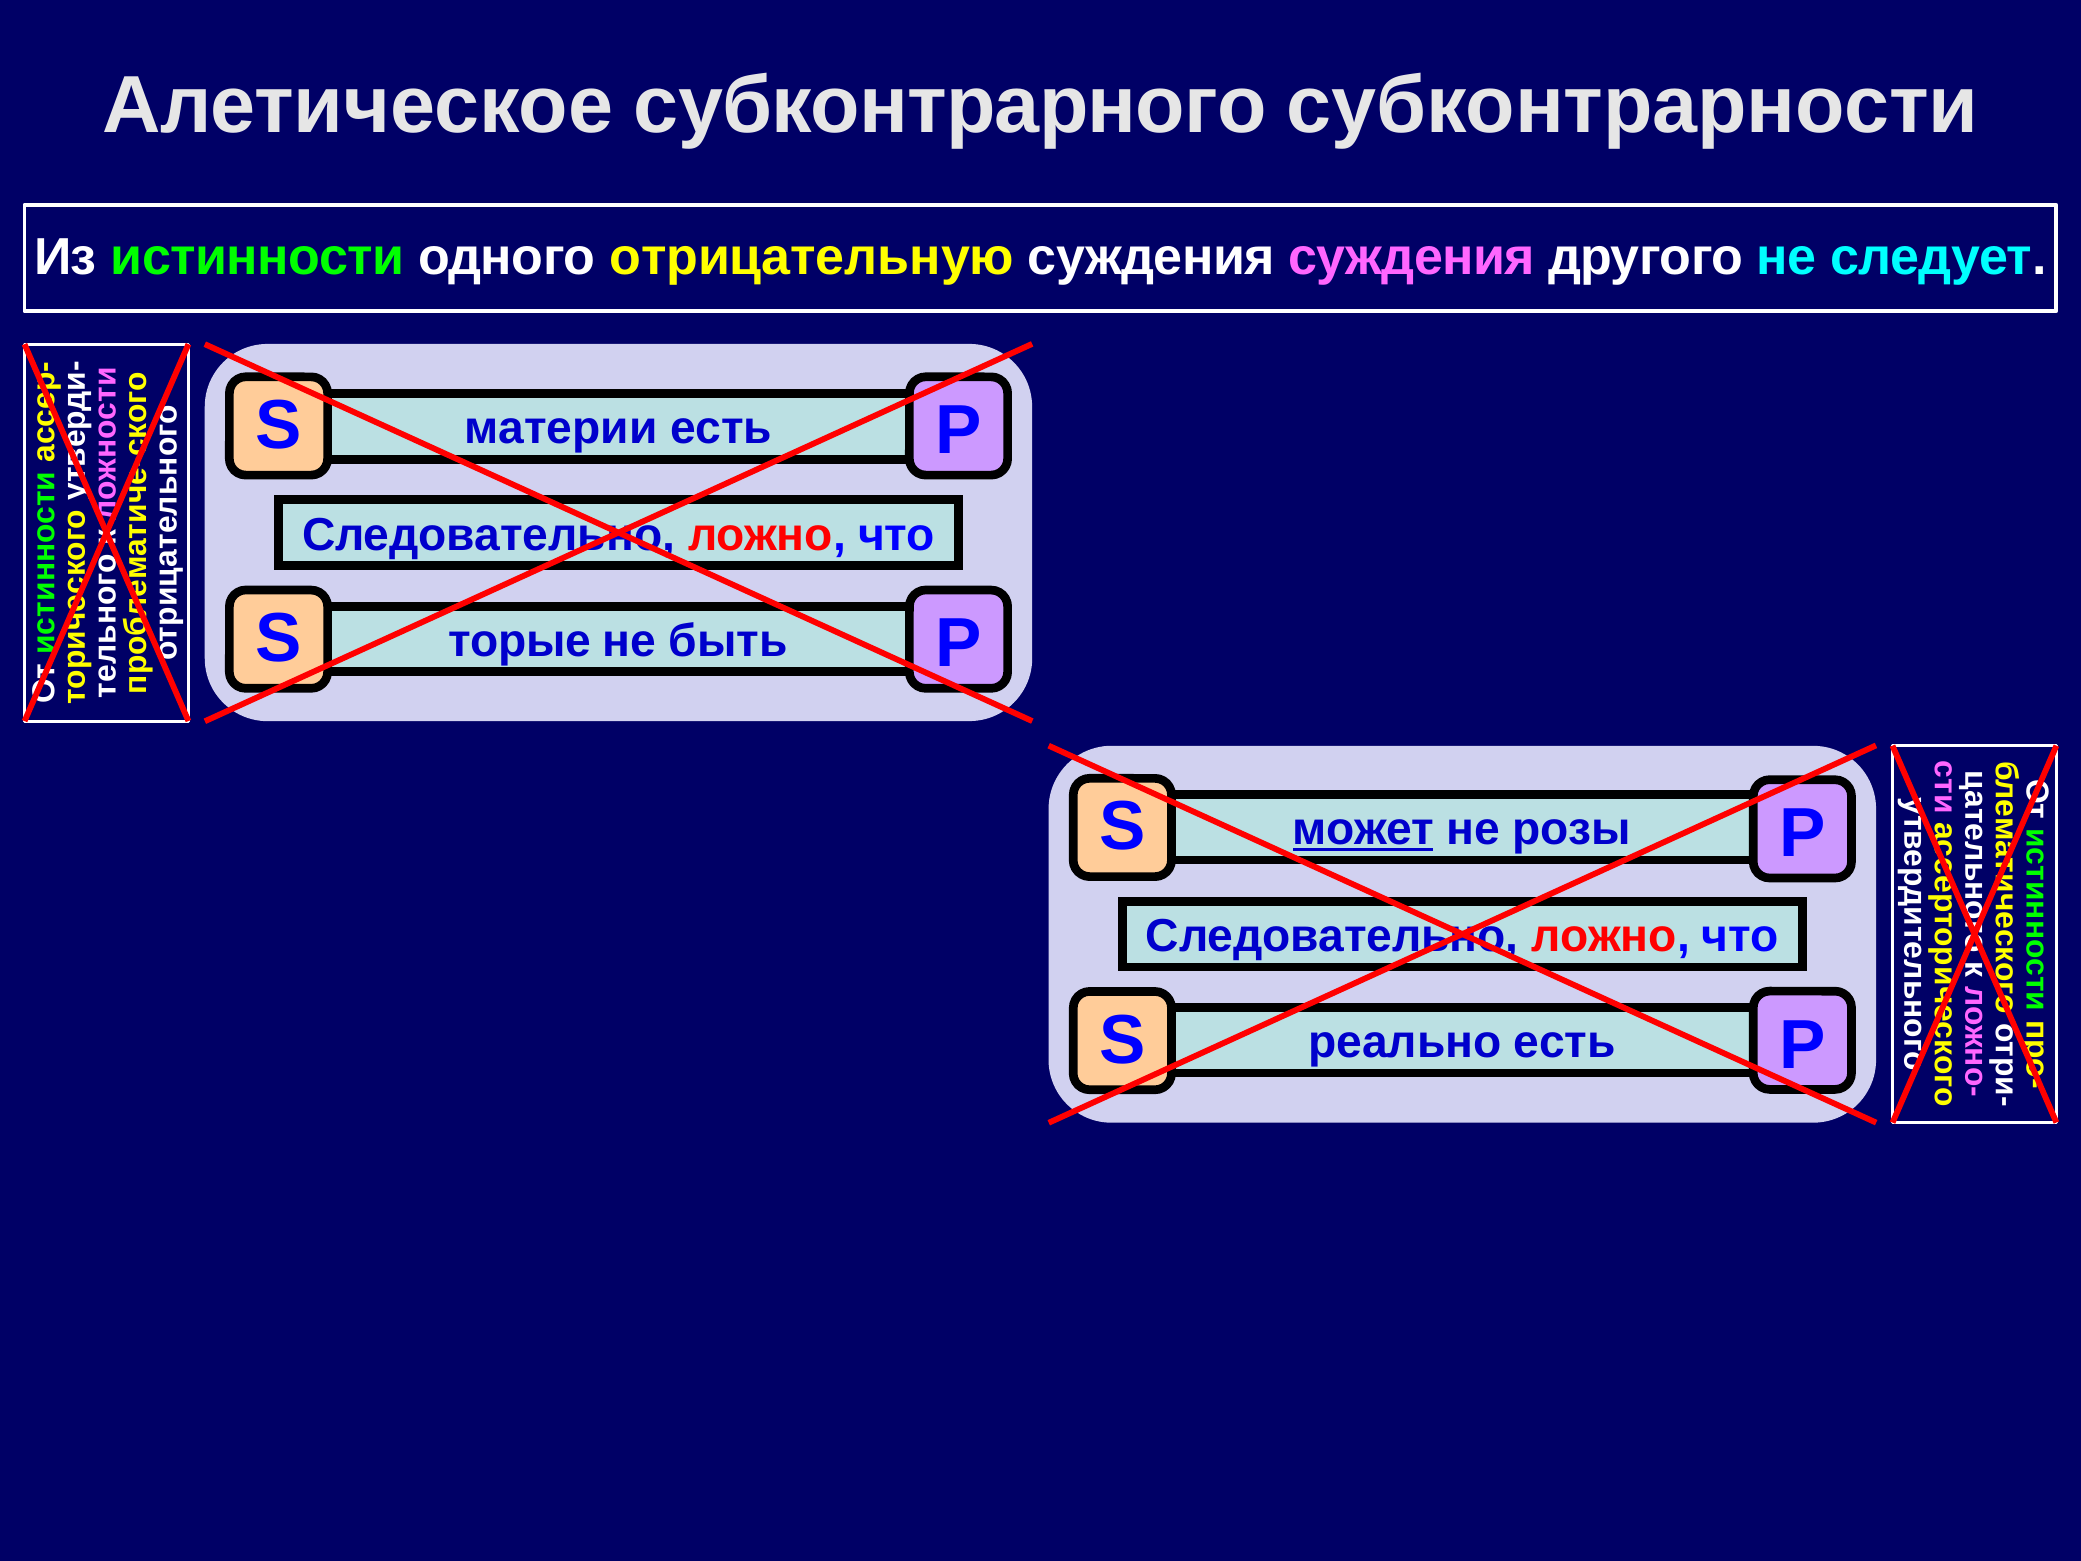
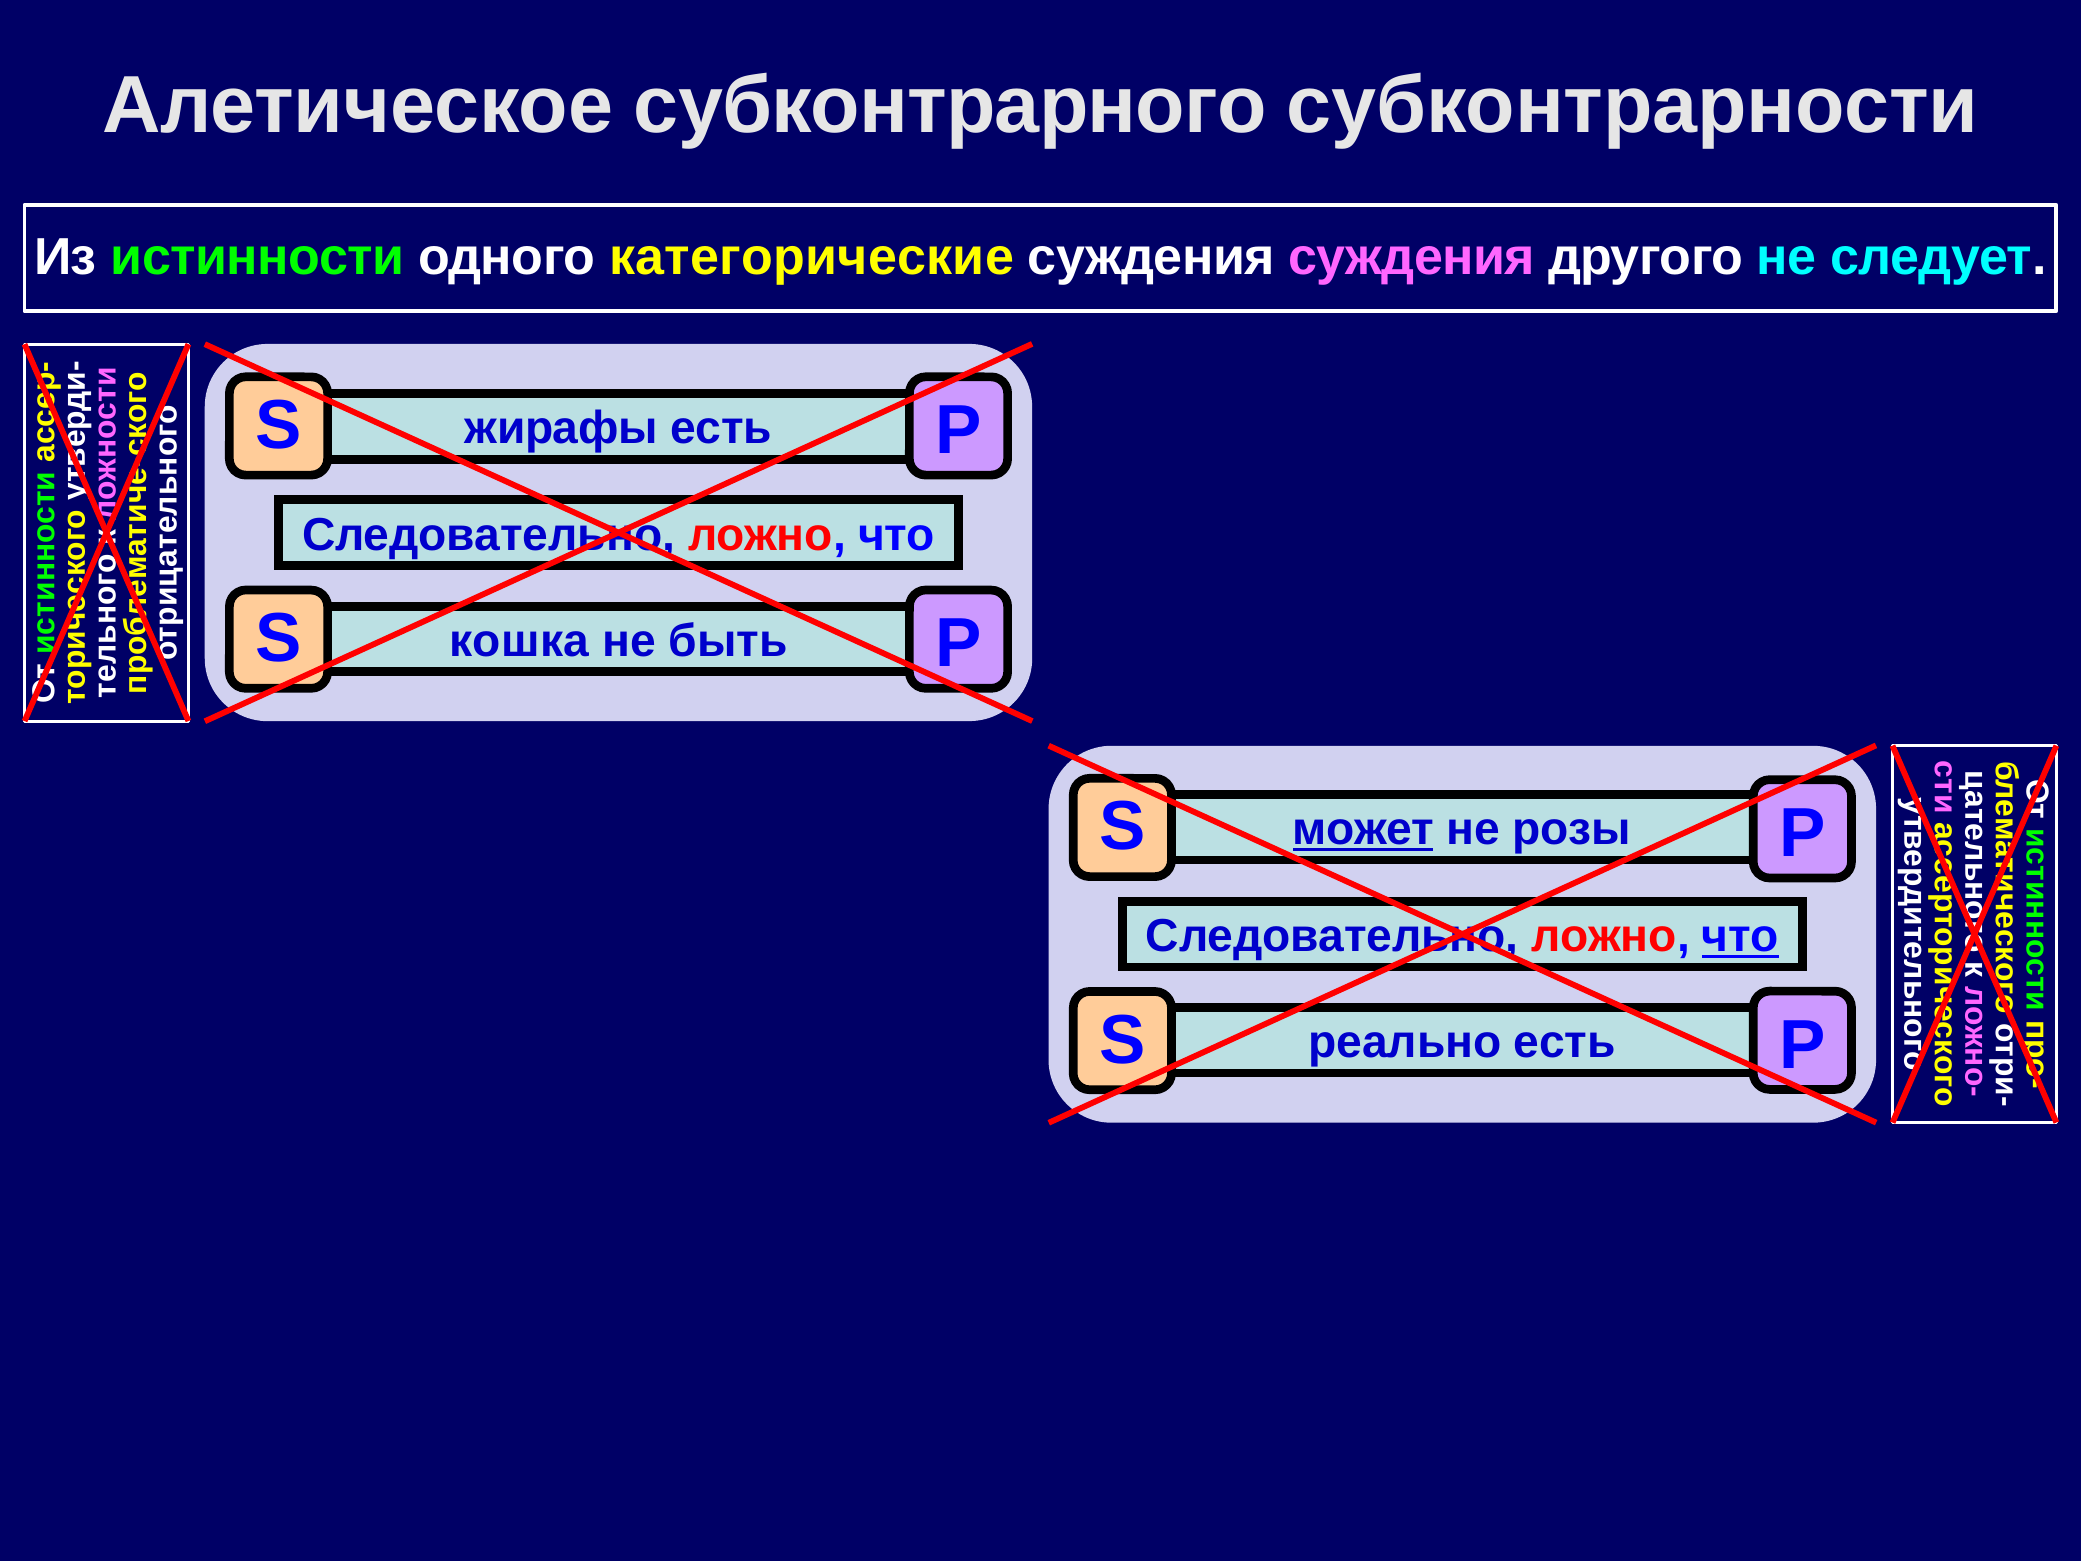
отрицательную: отрицательную -> категорические
материи: материи -> жирафы
торые: торые -> кошка
что at (1740, 936) underline: none -> present
